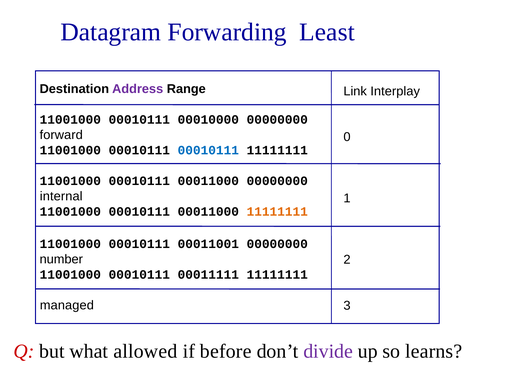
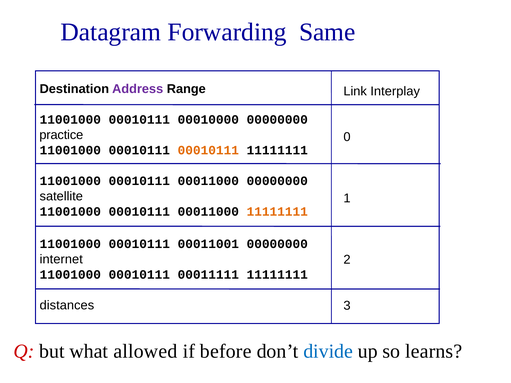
Least: Least -> Same
forward: forward -> practice
00010111 at (208, 150) colour: blue -> orange
internal: internal -> satellite
number: number -> internet
managed: managed -> distances
divide colour: purple -> blue
